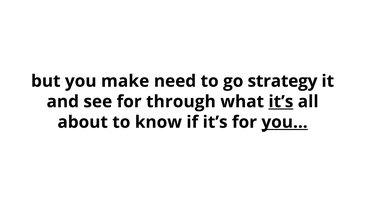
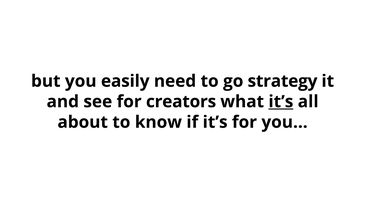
make: make -> easily
through: through -> creators
you… underline: present -> none
